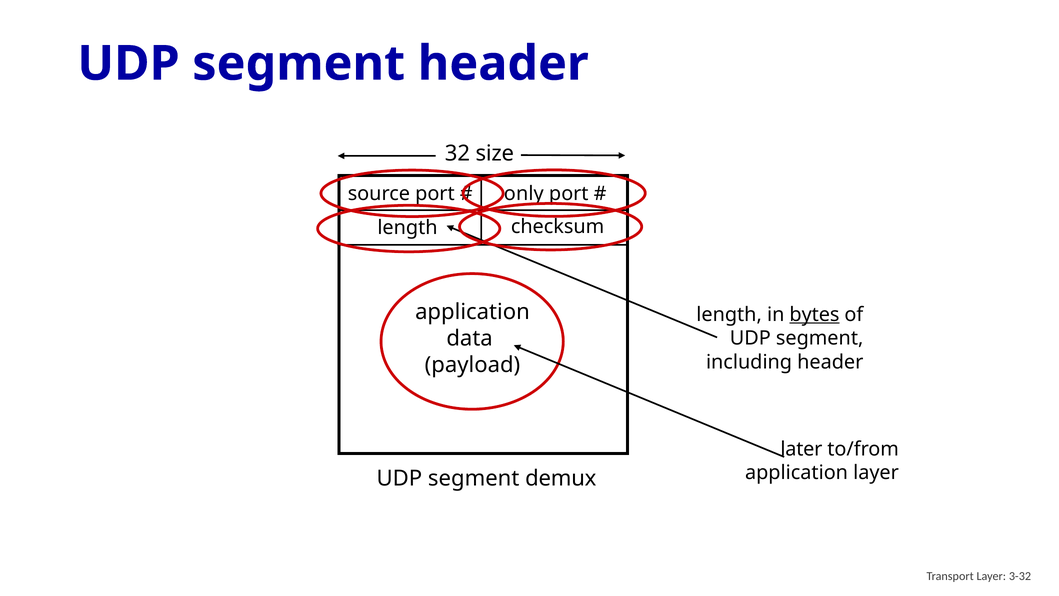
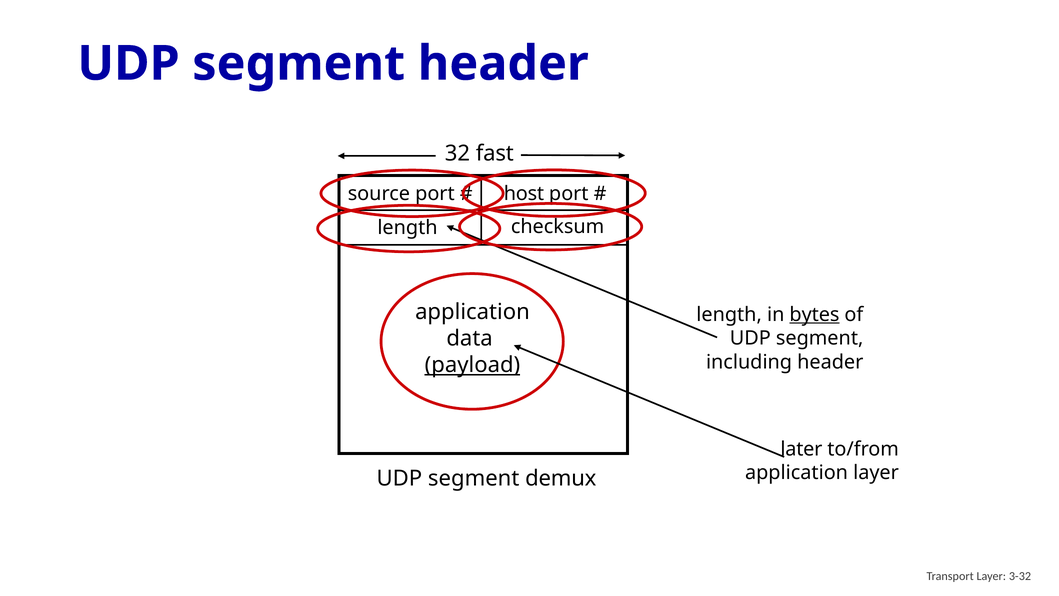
size: size -> fast
only: only -> host
payload underline: none -> present
